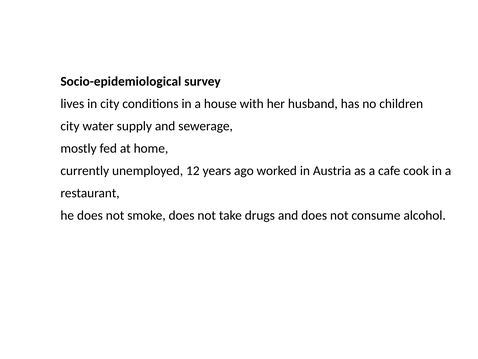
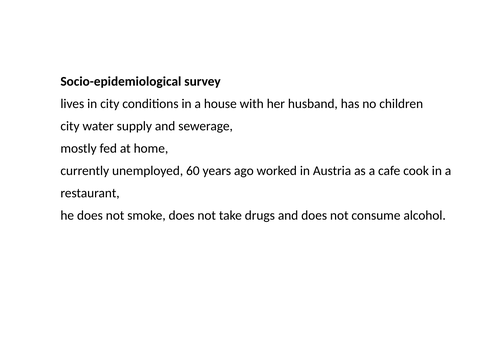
12: 12 -> 60
